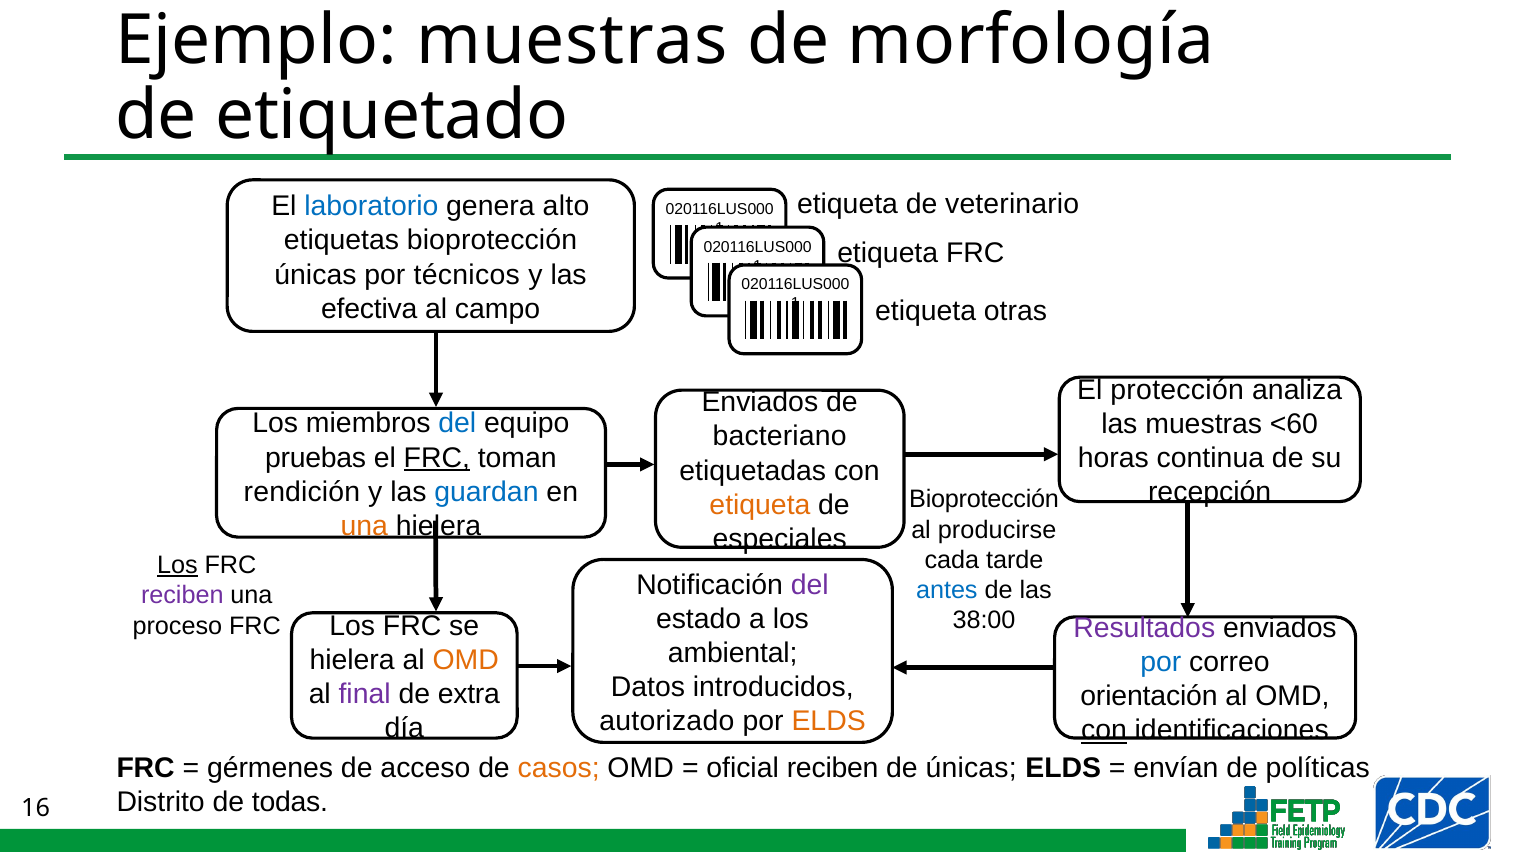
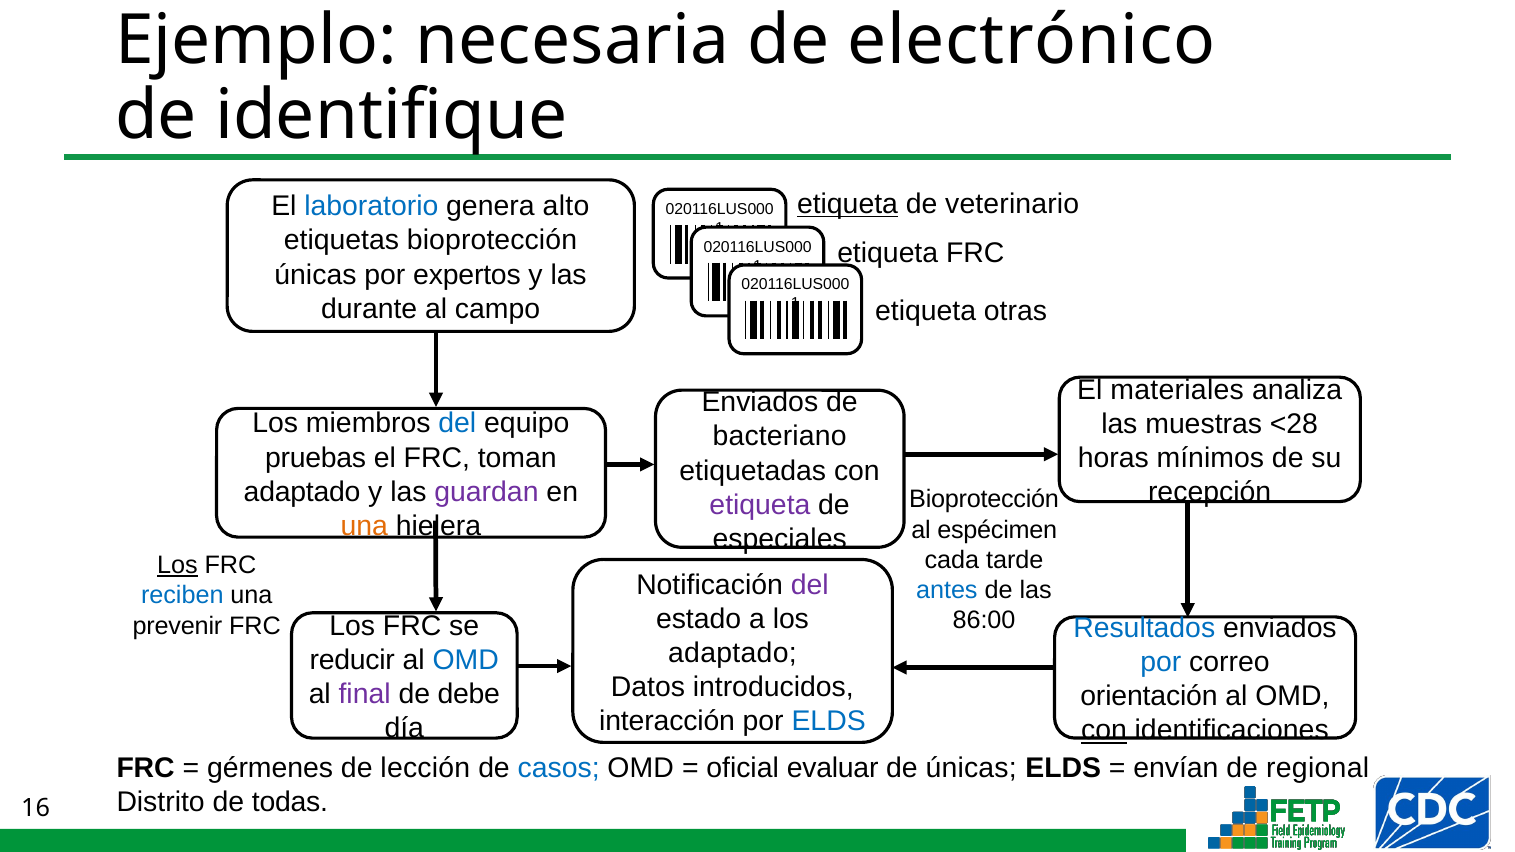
Ejemplo muestras: muestras -> necesaria
morfología: morfología -> electrónico
etiquetado: etiquetado -> identifique
etiqueta at (847, 204) underline: none -> present
técnicos: técnicos -> expertos
efectiva: efectiva -> durante
protección: protección -> materiales
<60: <60 -> <28
FRC at (437, 458) underline: present -> none
continua: continua -> mínimos
rendición at (302, 492): rendición -> adaptado
guardan colour: blue -> purple
etiqueta at (760, 505) colour: orange -> purple
producirse: producirse -> espécimen
reciben at (182, 596) colour: purple -> blue
38:00: 38:00 -> 86:00
proceso: proceso -> prevenir
Resultados colour: purple -> blue
ambiental at (733, 653): ambiental -> adaptado
hielera at (352, 661): hielera -> reducir
OMD at (466, 661) colour: orange -> blue
extra: extra -> debe
autorizado: autorizado -> interacción
ELDS at (829, 721) colour: orange -> blue
acceso: acceso -> lección
casos colour: orange -> blue
oficial reciben: reciben -> evaluar
políticas: políticas -> regional
